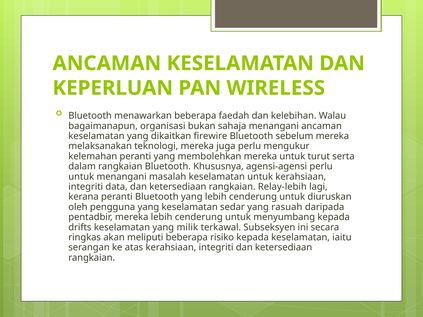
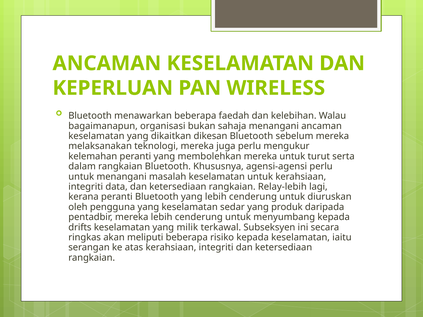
firewire: firewire -> dikesan
rasuah: rasuah -> produk
